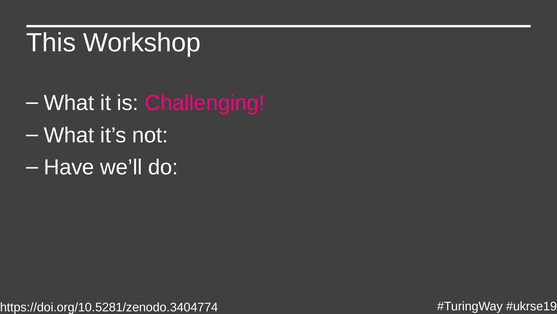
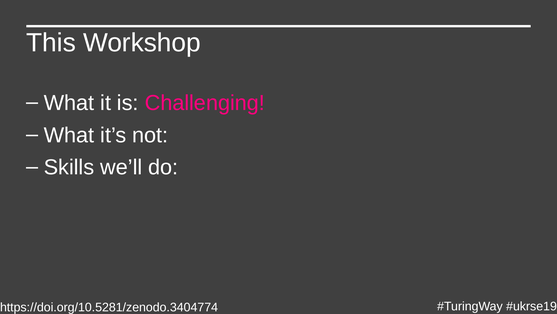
Have: Have -> Skills
